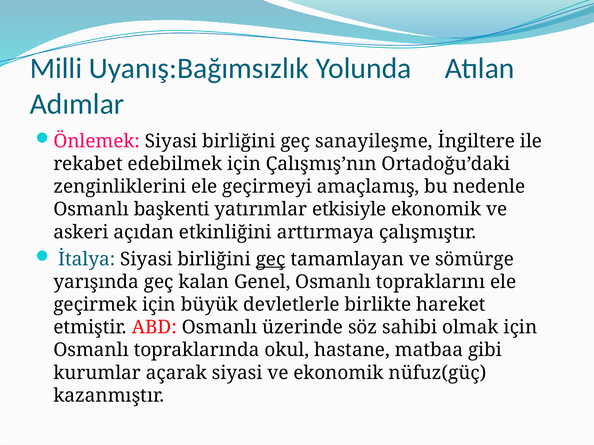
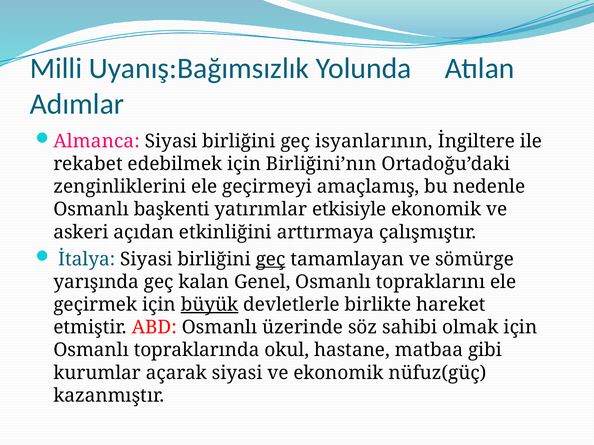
Önlemek: Önlemek -> Almanca
sanayileşme: sanayileşme -> isyanlarının
Çalışmış’nın: Çalışmış’nın -> Birliğini’nın
büyük underline: none -> present
